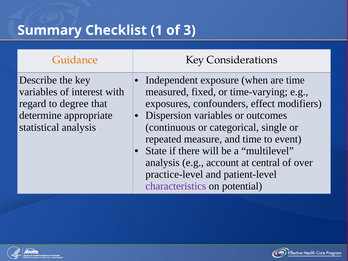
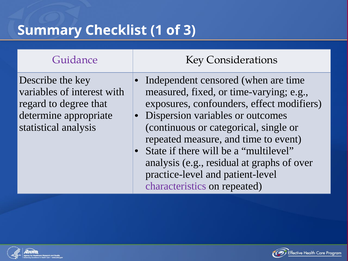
Guidance colour: orange -> purple
exposure: exposure -> censored
account: account -> residual
central: central -> graphs
on potential: potential -> repeated
